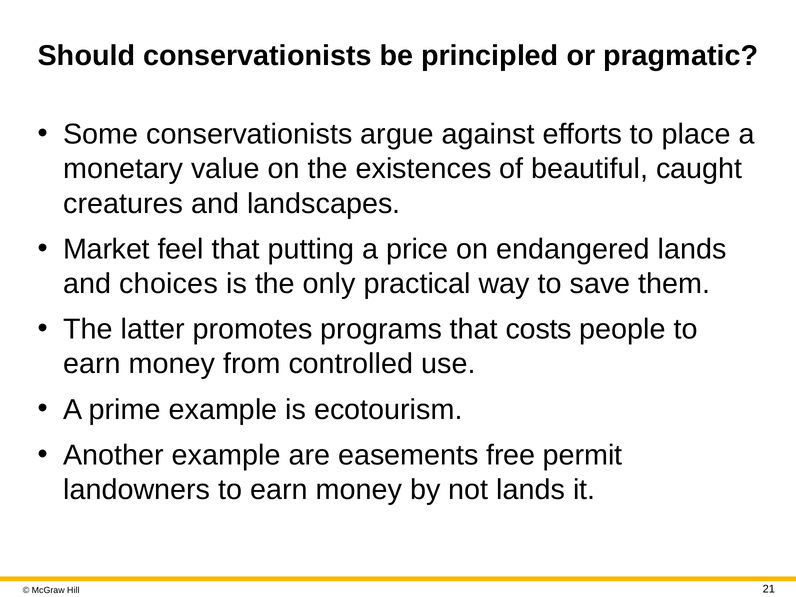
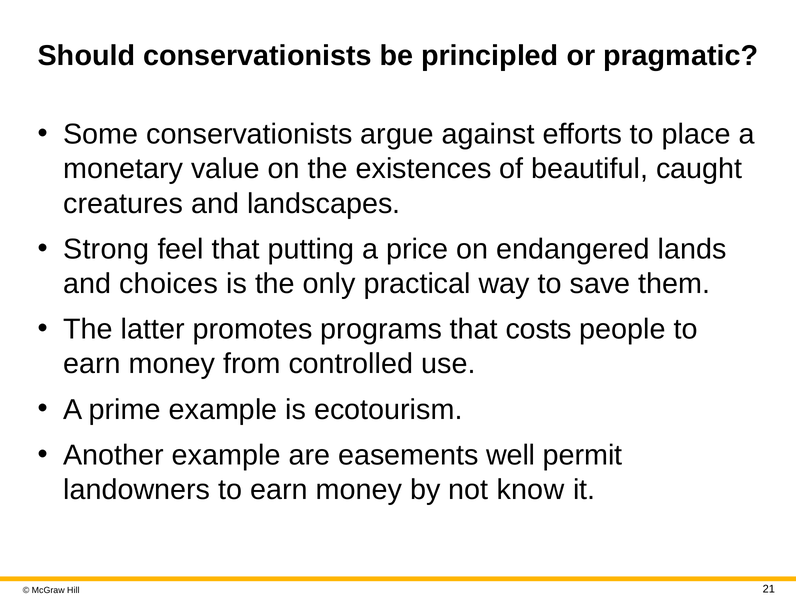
Market: Market -> Strong
free: free -> well
not lands: lands -> know
